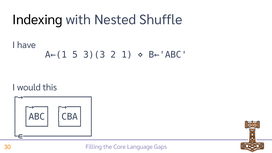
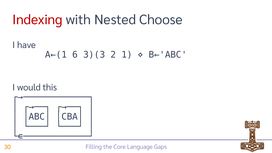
Indexing colour: black -> red
Shuffle: Shuffle -> Choose
5: 5 -> 6
